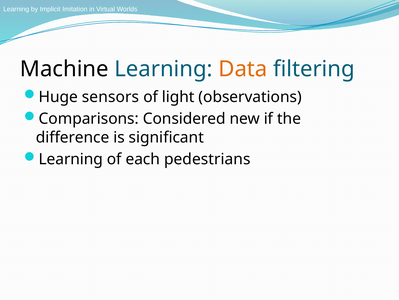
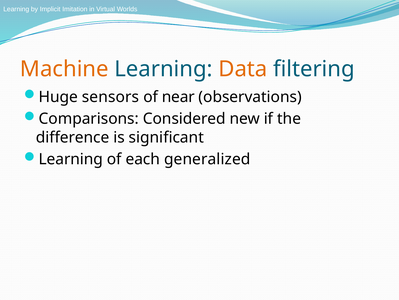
Machine colour: black -> orange
light: light -> near
pedestrians: pedestrians -> generalized
